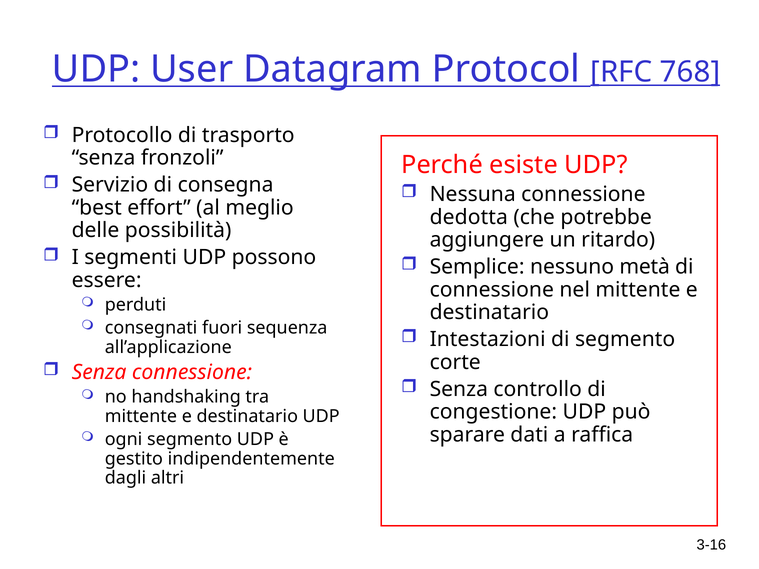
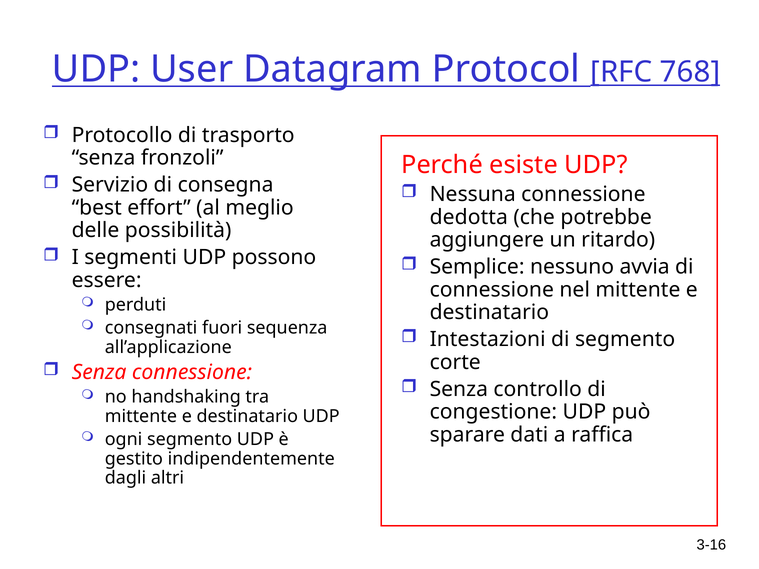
metà: metà -> avvia
